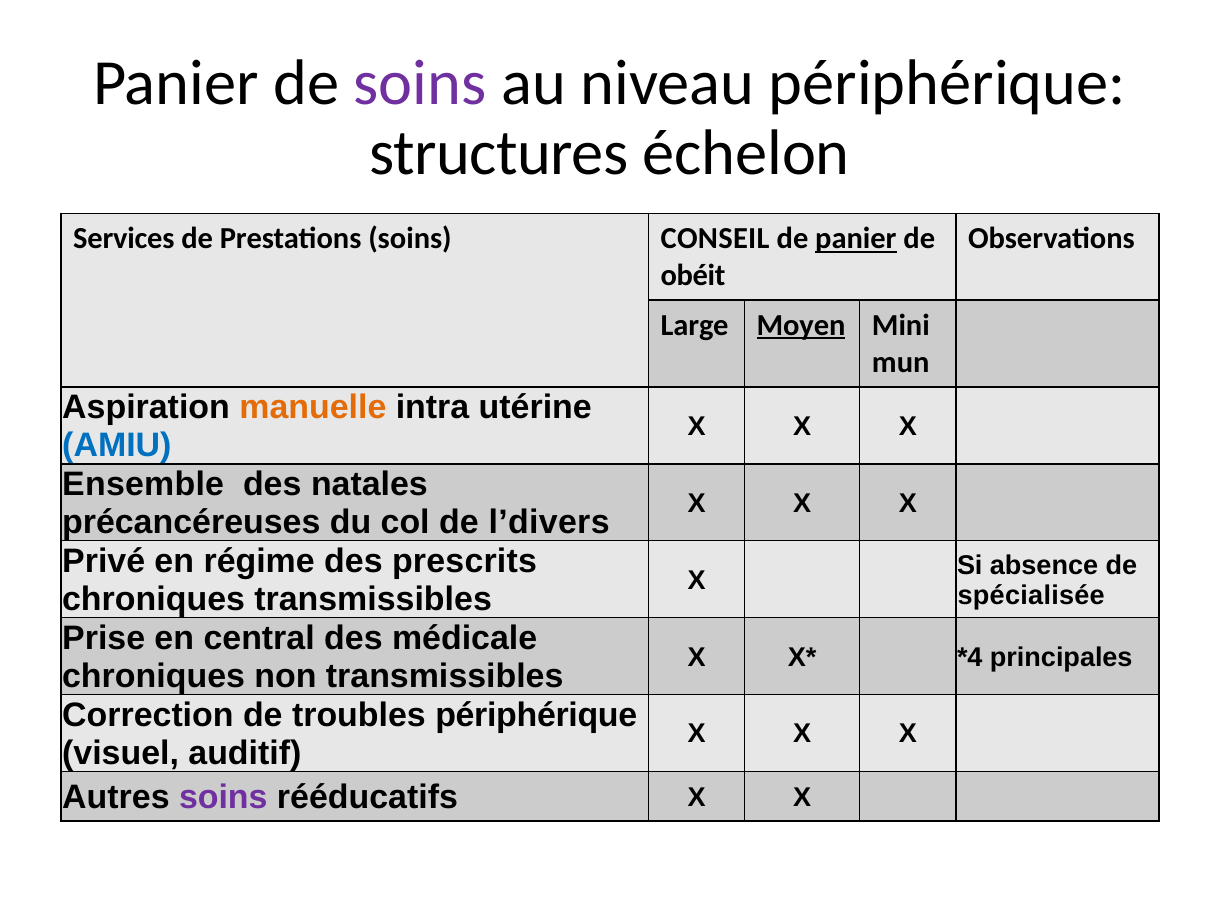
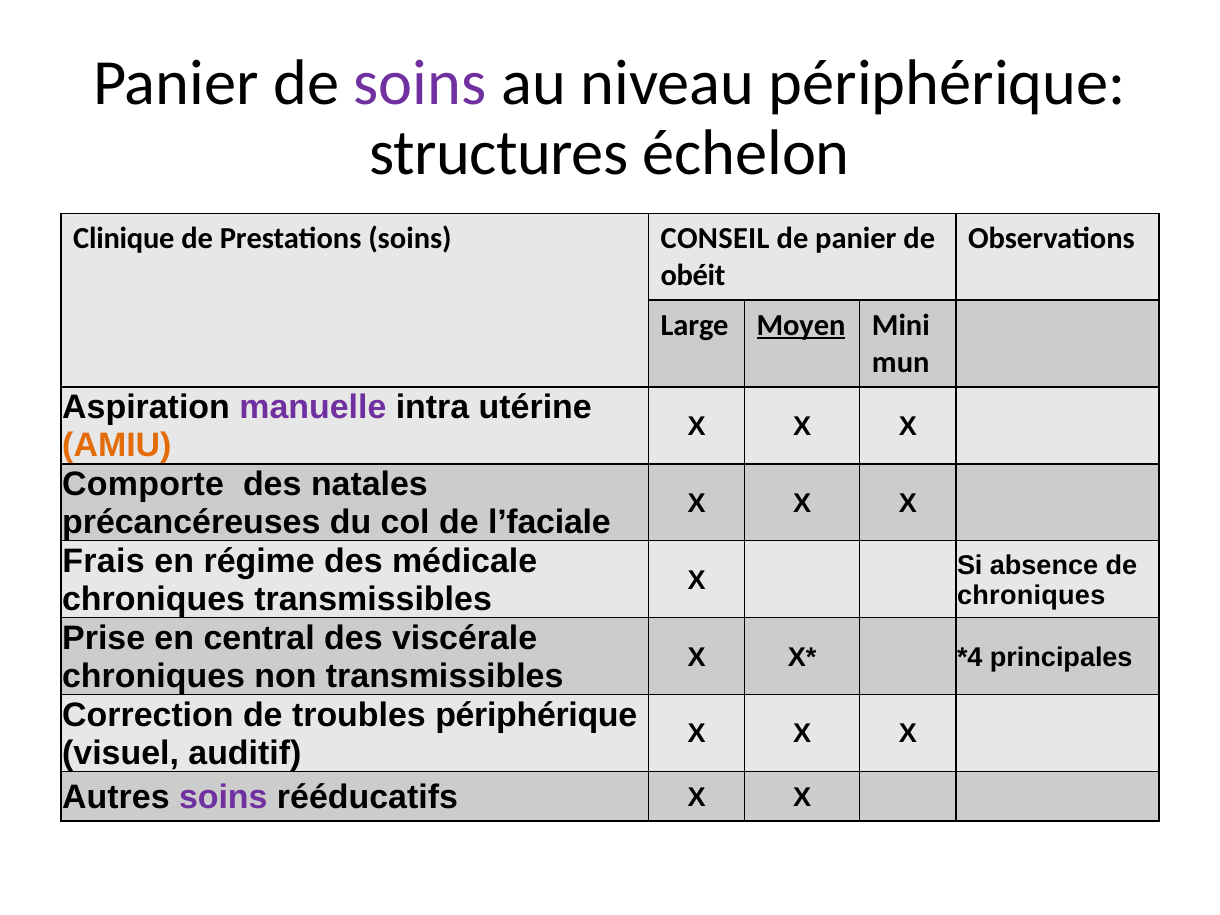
Services: Services -> Clinique
panier at (856, 239) underline: present -> none
manuelle colour: orange -> purple
AMIU colour: blue -> orange
Ensemble: Ensemble -> Comporte
l’divers: l’divers -> l’faciale
Privé: Privé -> Frais
prescrits: prescrits -> médicale
spécialisée at (1031, 595): spécialisée -> chroniques
médicale: médicale -> viscérale
